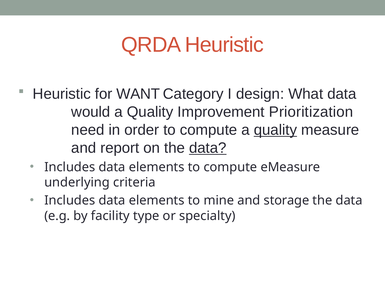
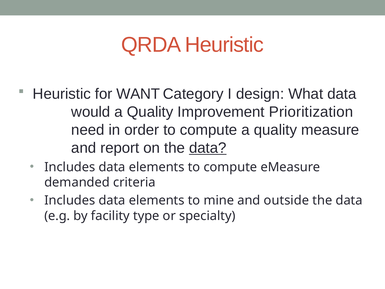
quality at (275, 130) underline: present -> none
underlying: underlying -> demanded
storage: storage -> outside
